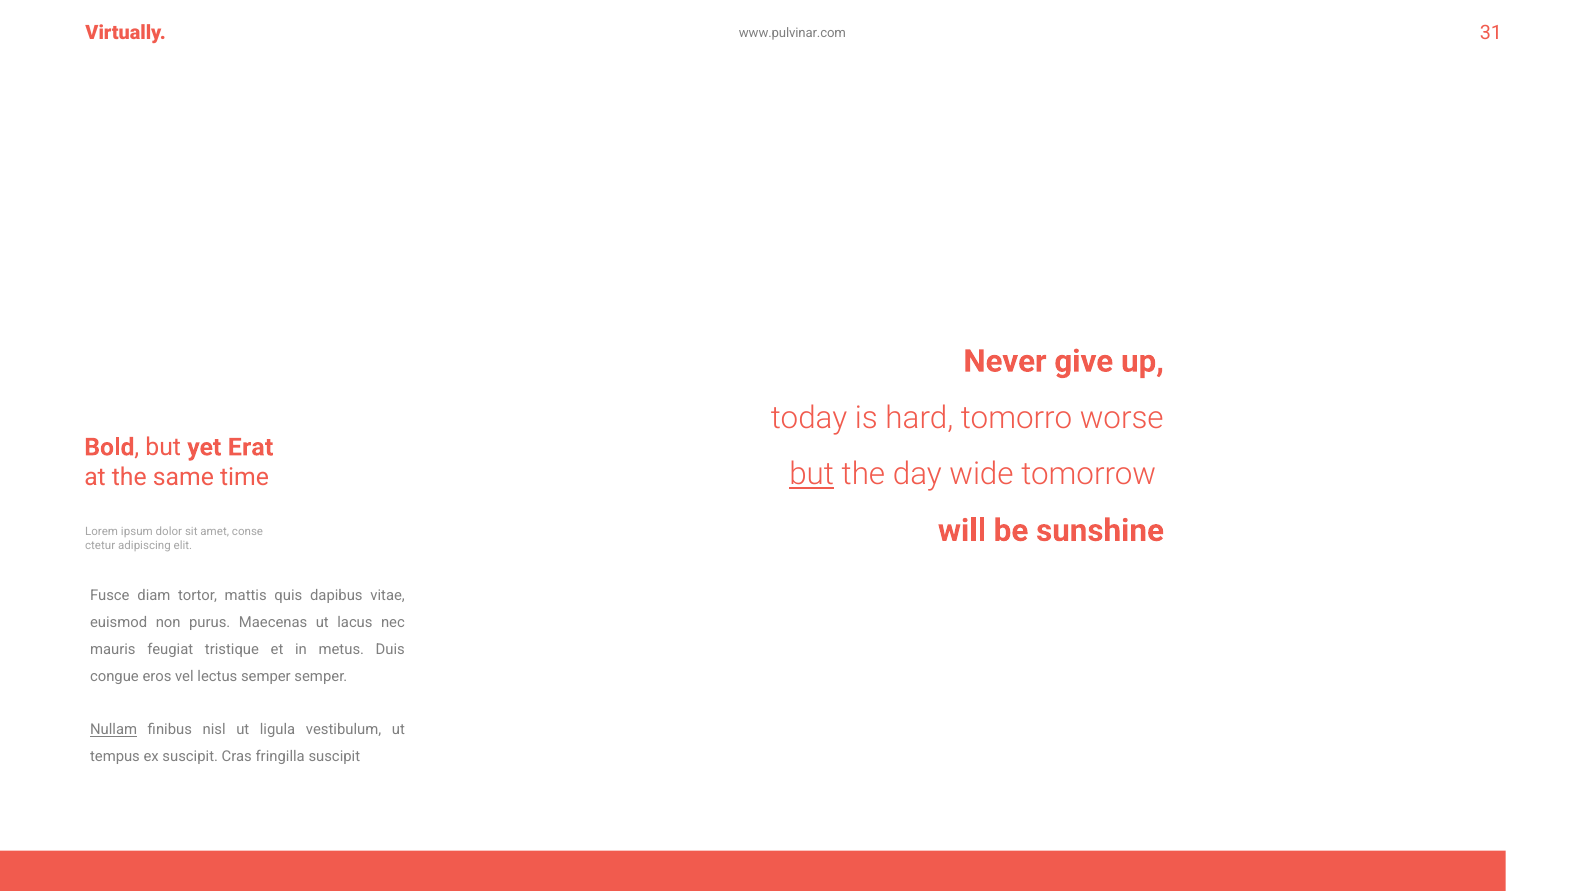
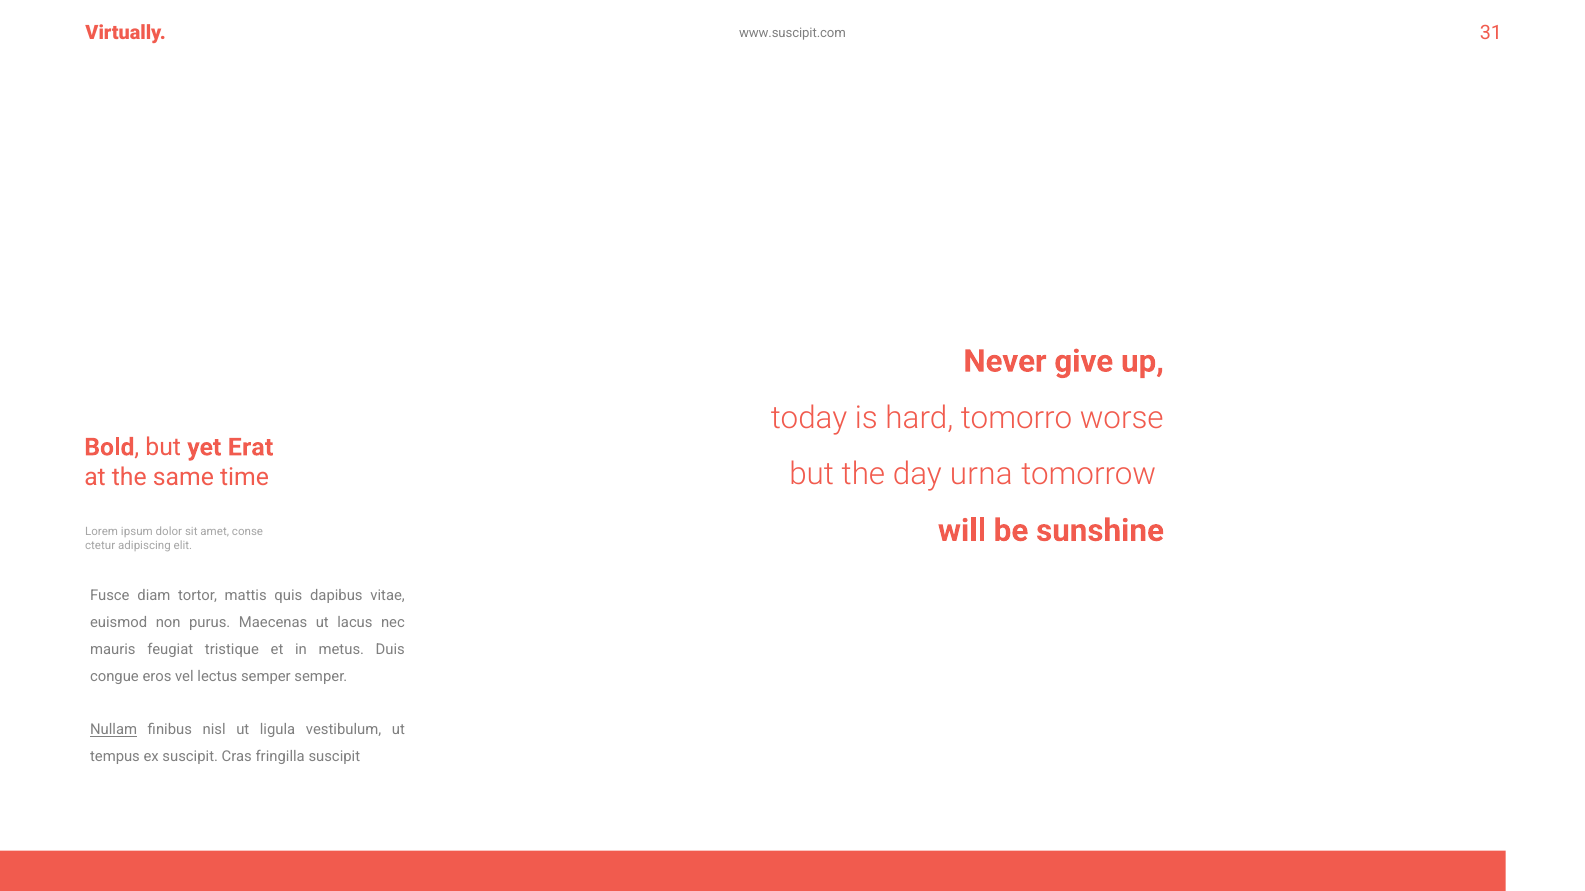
www.pulvinar.com: www.pulvinar.com -> www.suscipit.com
but at (812, 474) underline: present -> none
wide: wide -> urna
